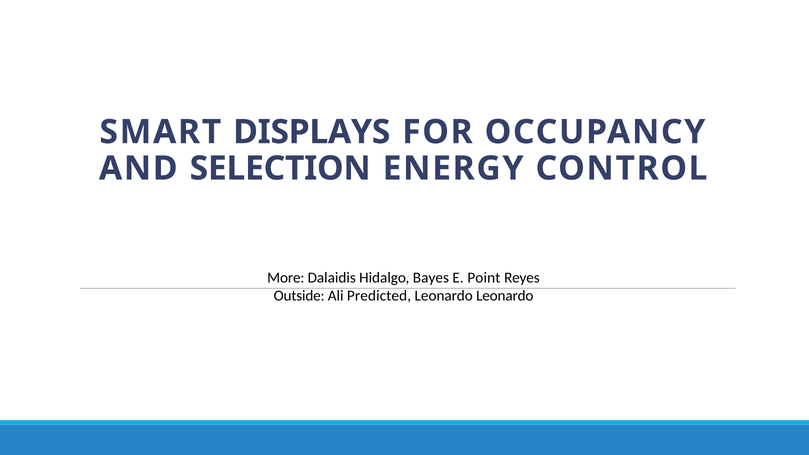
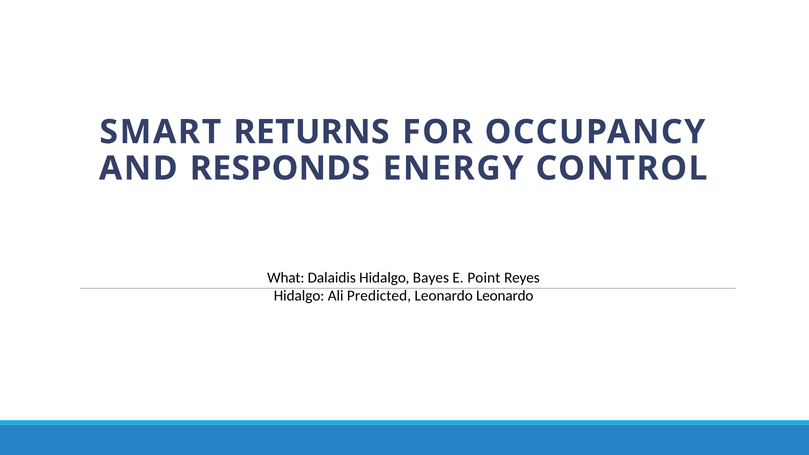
DISPLAYS: DISPLAYS -> RETURNS
SELECTION: SELECTION -> RESPONDS
More: More -> What
Outside at (299, 296): Outside -> Hidalgo
